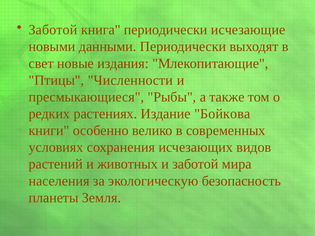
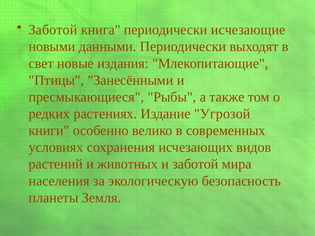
Численности: Численности -> Занесёнными
Бойкова: Бойкова -> Угрозой
